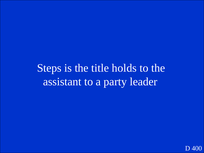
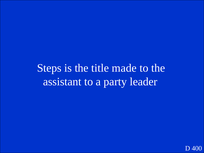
holds: holds -> made
